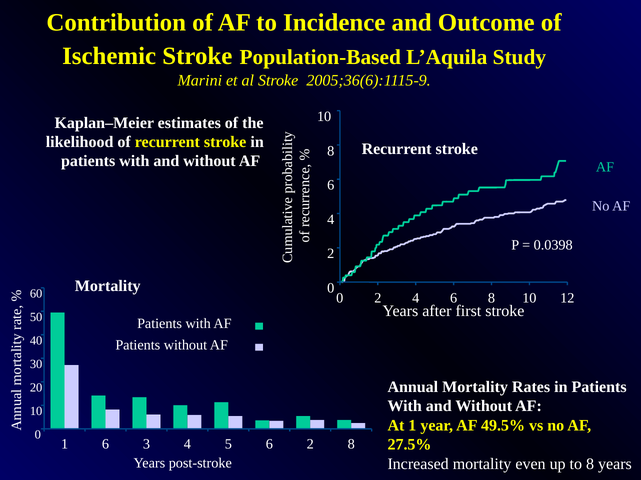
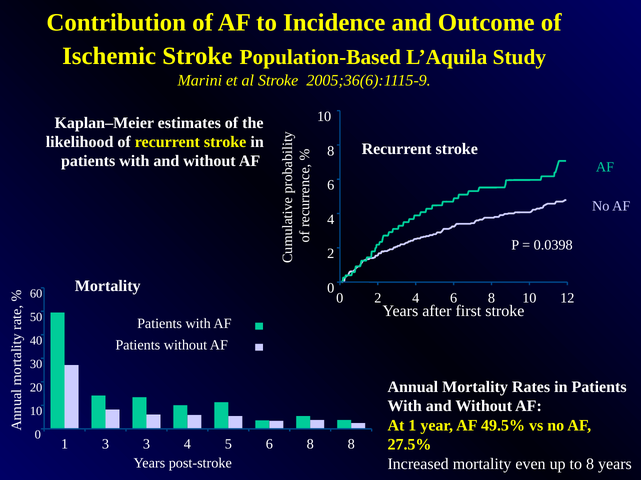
1 6: 6 -> 3
5 6 2: 2 -> 8
